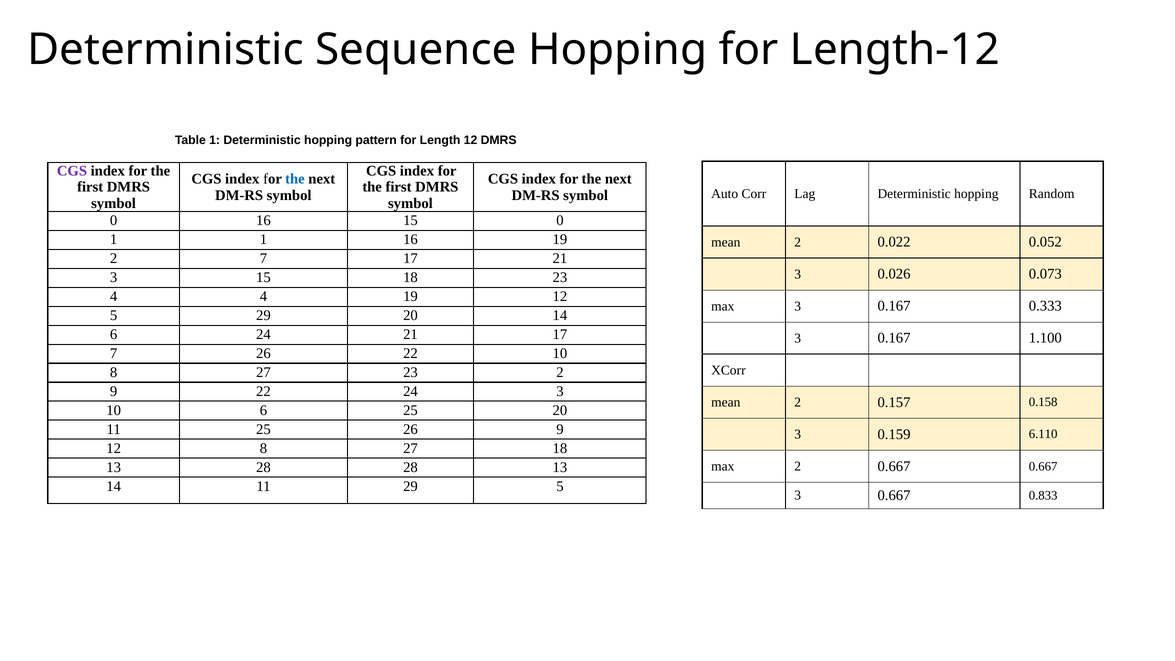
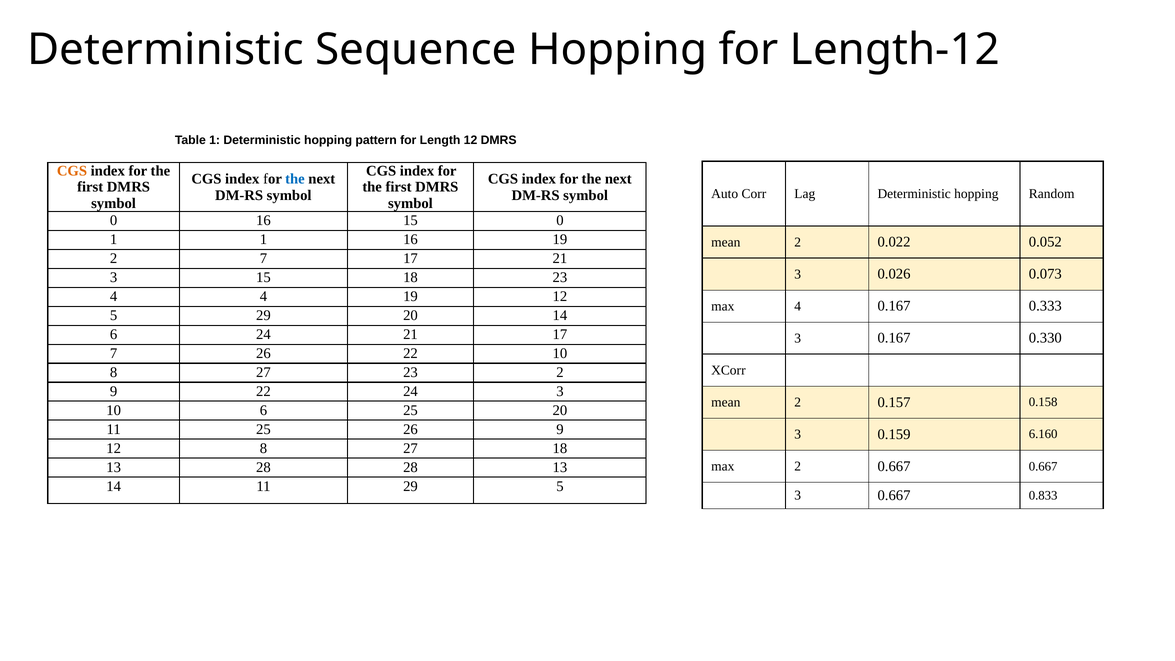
CGS at (72, 171) colour: purple -> orange
max 3: 3 -> 4
1.100: 1.100 -> 0.330
6.110: 6.110 -> 6.160
